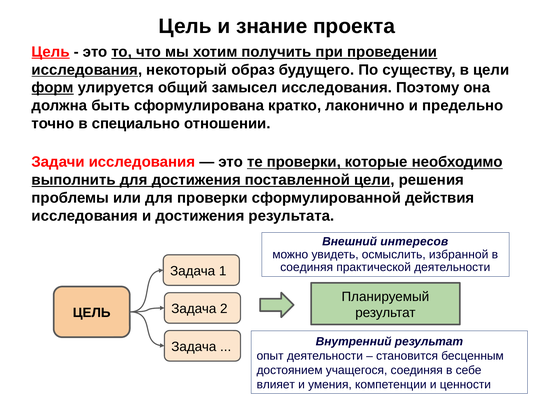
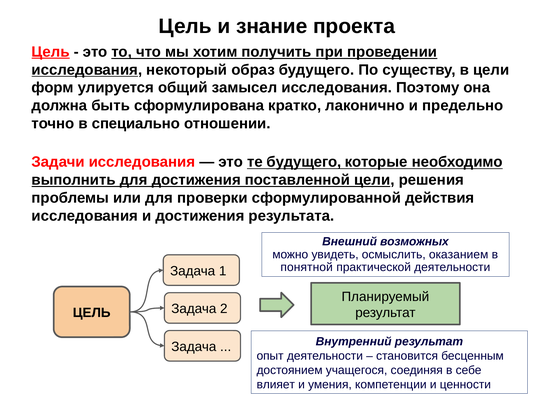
форм underline: present -> none
те проверки: проверки -> будущего
интересов: интересов -> возможных
избранной: избранной -> оказанием
соединяя at (307, 268): соединяя -> понятной
